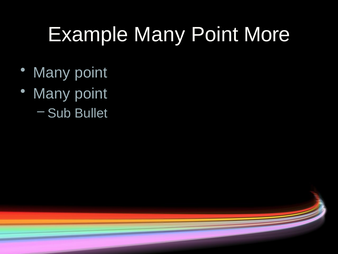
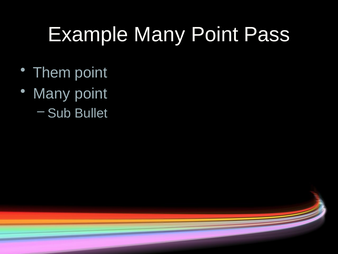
More: More -> Pass
Many at (52, 73): Many -> Them
